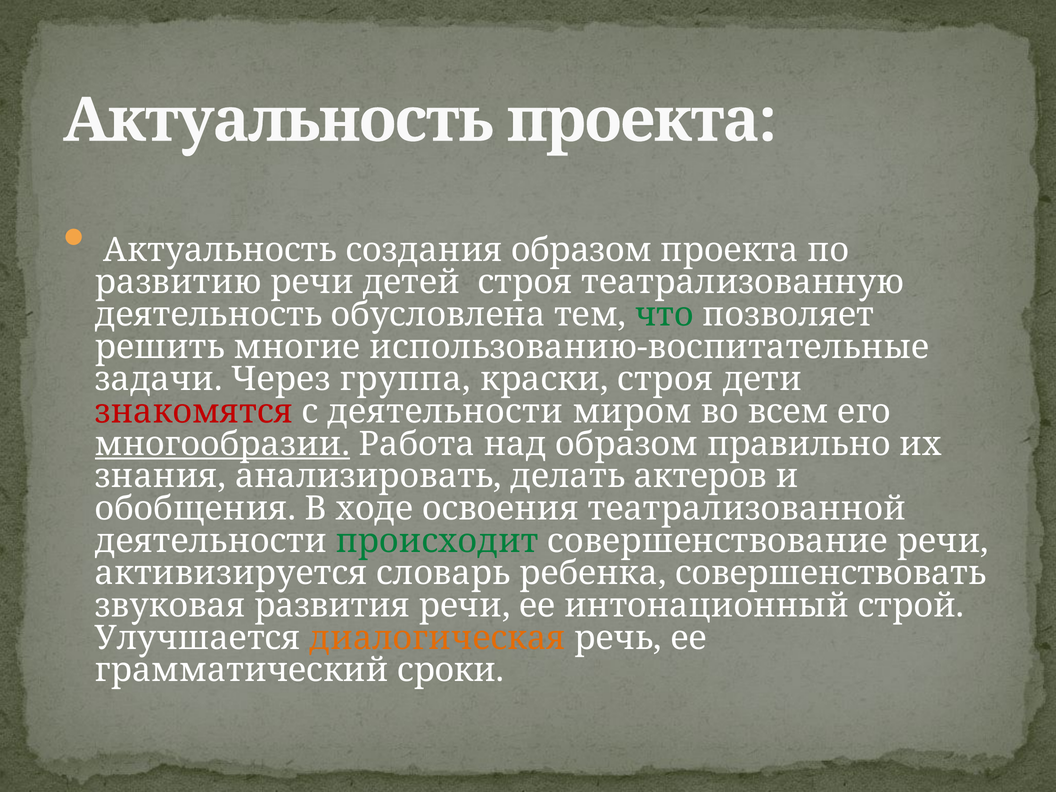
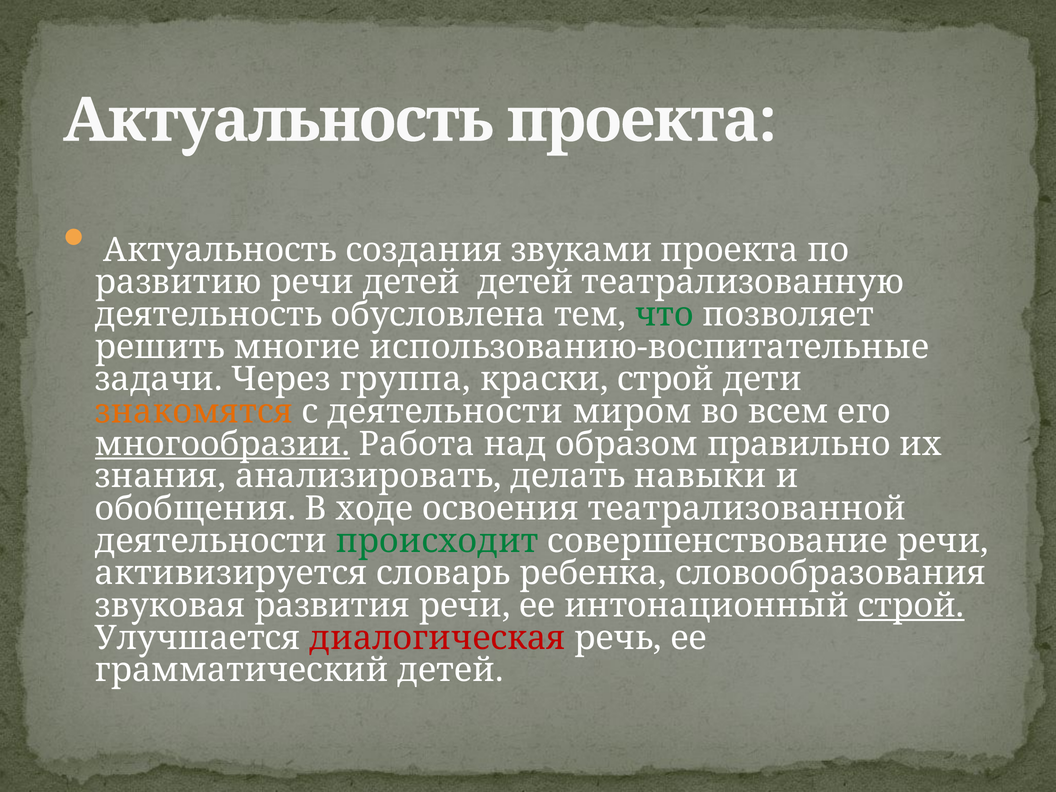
создания образом: образом -> звуками
детей строя: строя -> детей
краски строя: строя -> строй
знакомятся colour: red -> orange
актеров: актеров -> навыки
совершенствовать: совершенствовать -> словообразования
строй at (911, 606) underline: none -> present
диалогическая colour: orange -> red
грамматический сроки: сроки -> детей
